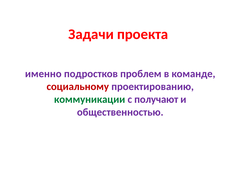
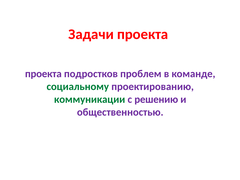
именно at (43, 74): именно -> проекта
социальному colour: red -> green
получают: получают -> решению
